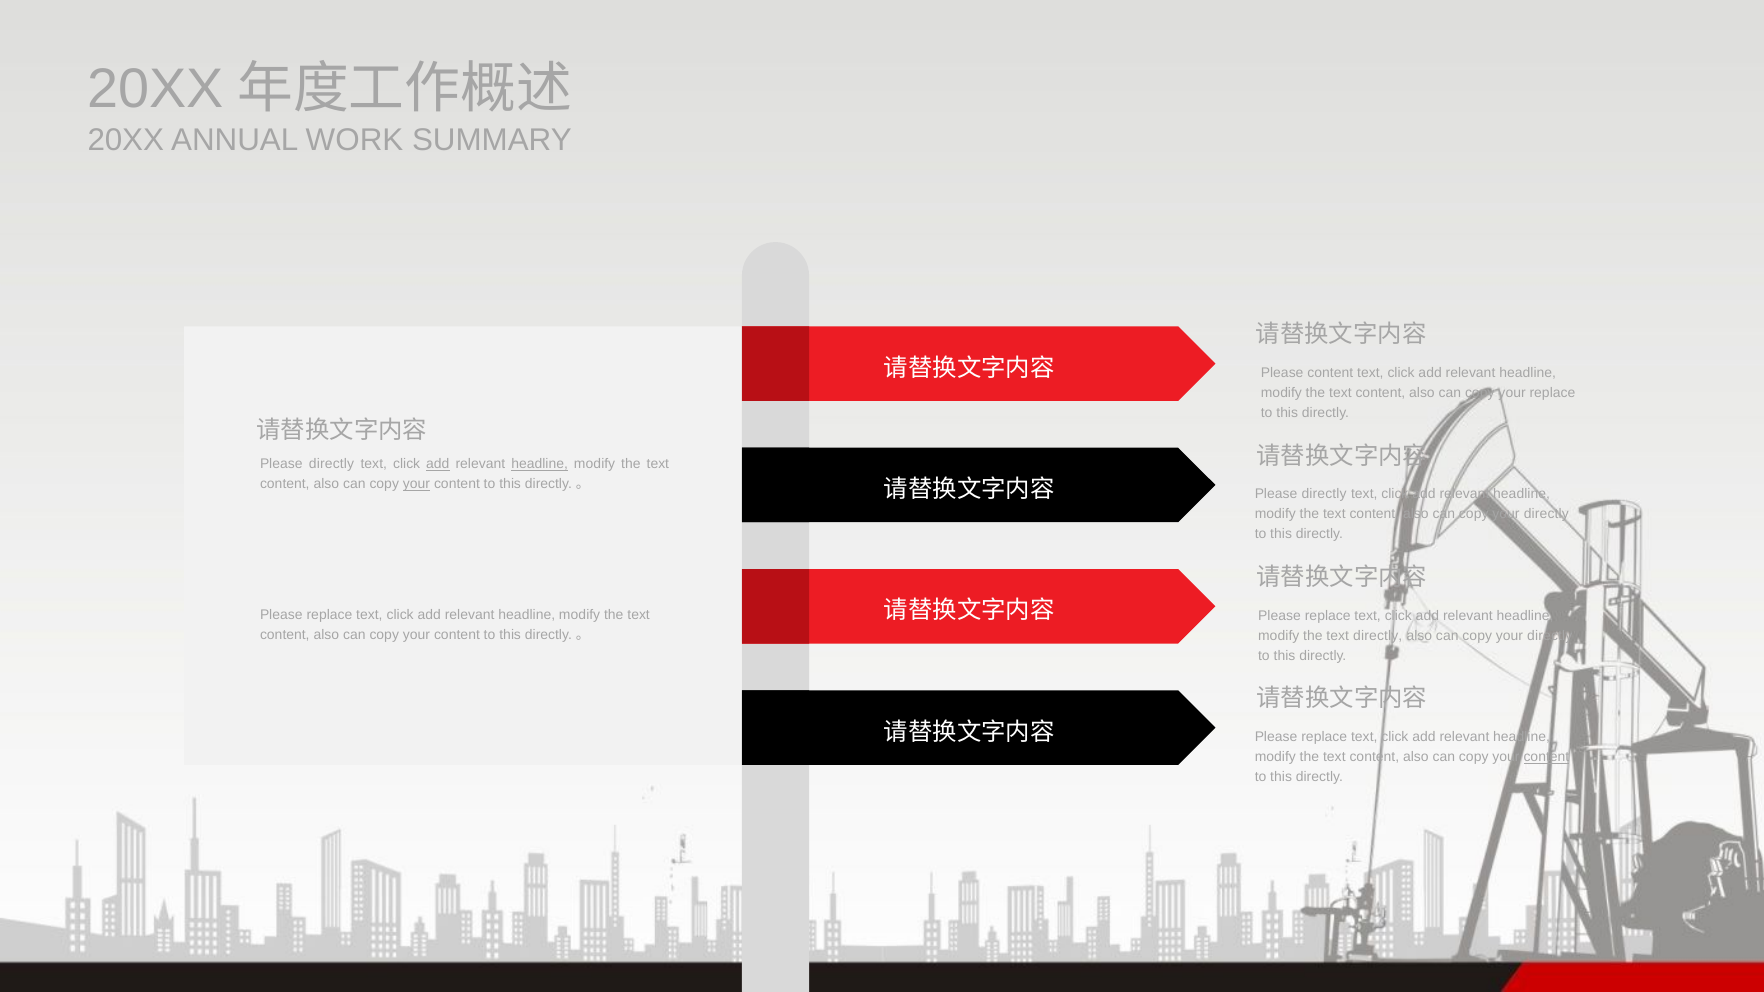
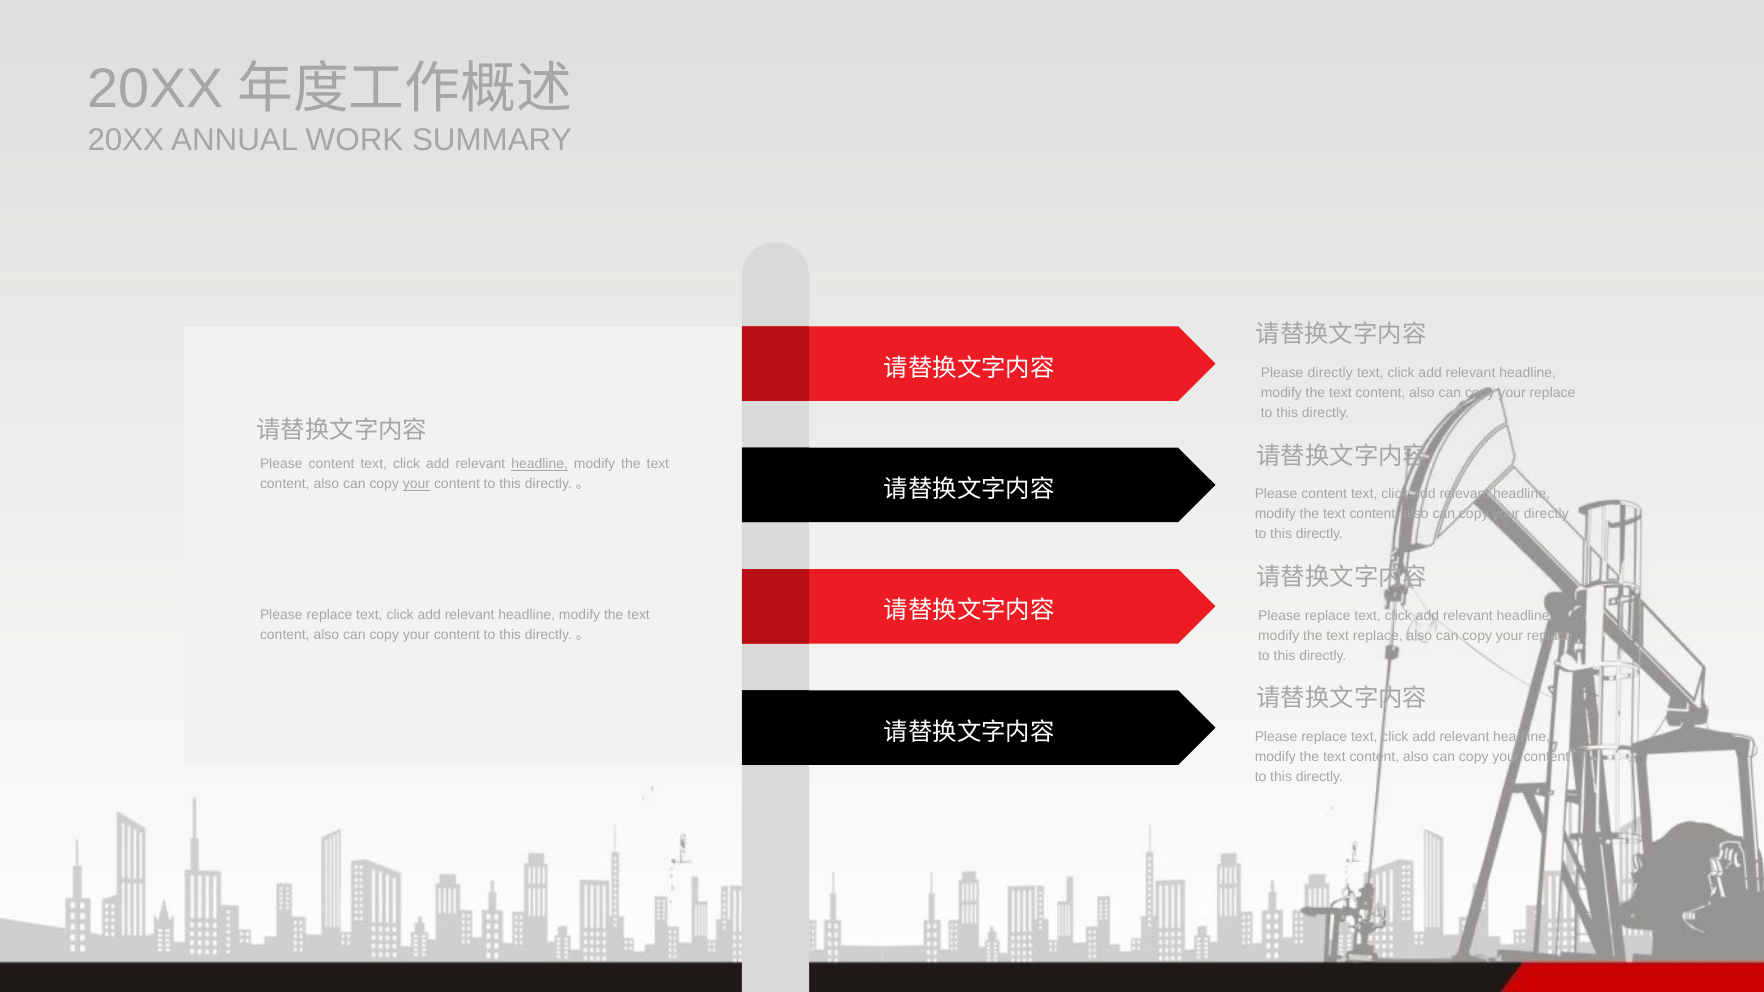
Please content: content -> directly
directly at (332, 464): directly -> content
add at (438, 464) underline: present -> none
directly at (1324, 494): directly -> content
text directly: directly -> replace
directly at (1550, 636): directly -> replace
content at (1546, 757) underline: present -> none
